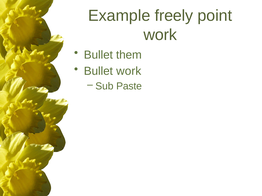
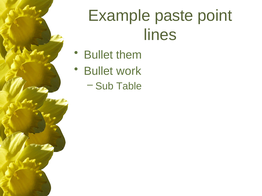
freely: freely -> paste
work at (160, 35): work -> lines
Paste: Paste -> Table
